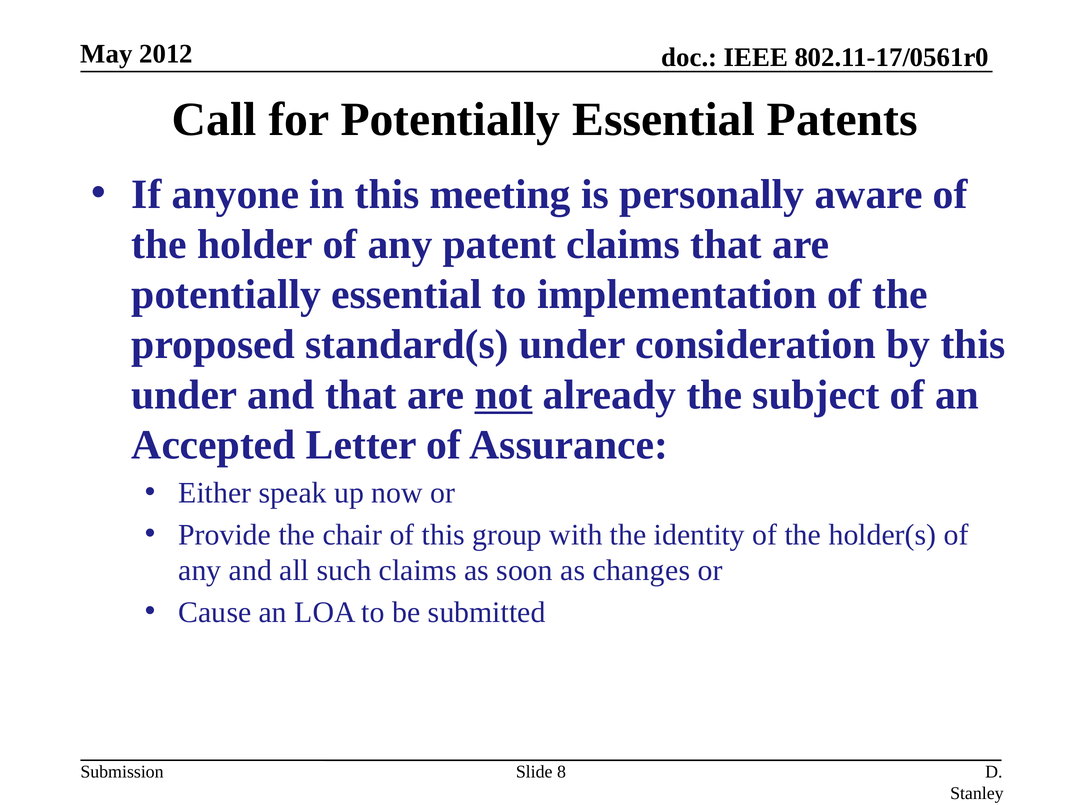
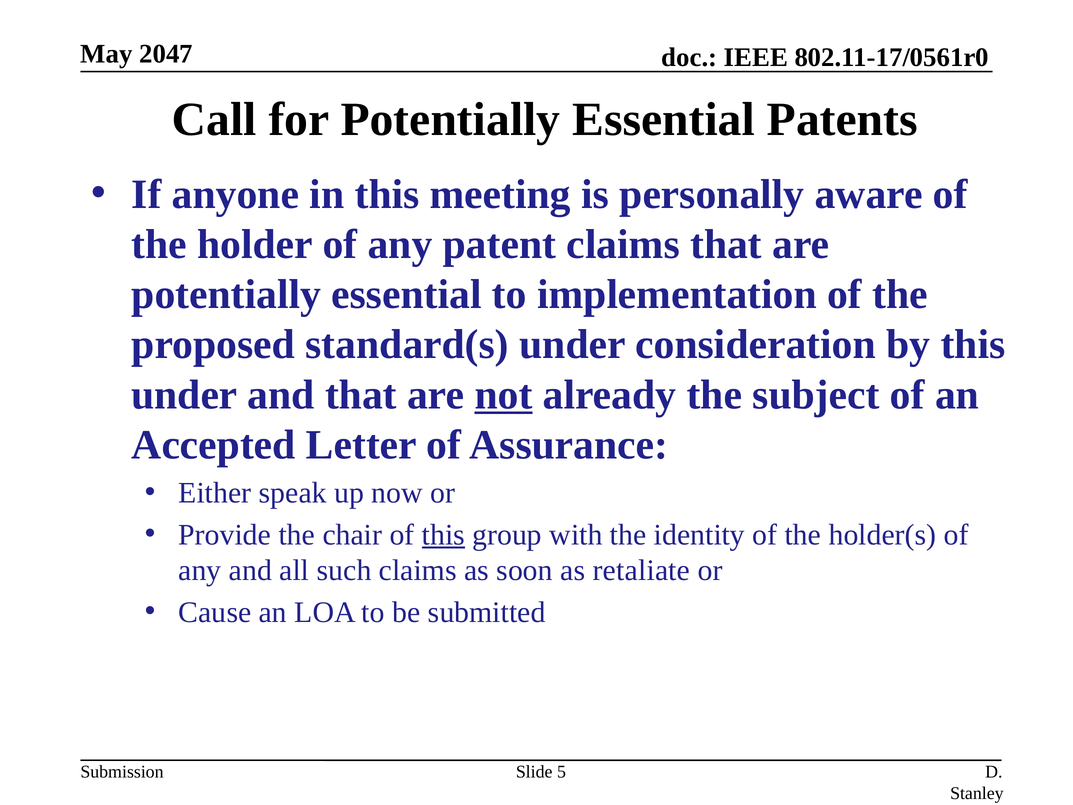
2012: 2012 -> 2047
this at (443, 535) underline: none -> present
changes: changes -> retaliate
8: 8 -> 5
